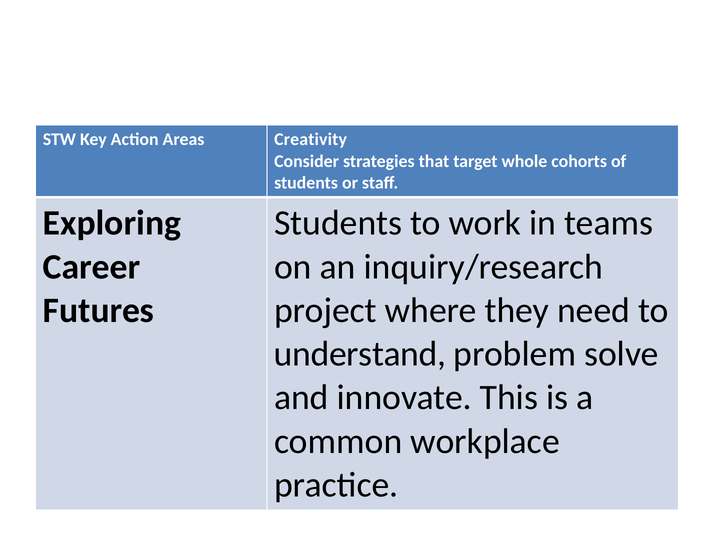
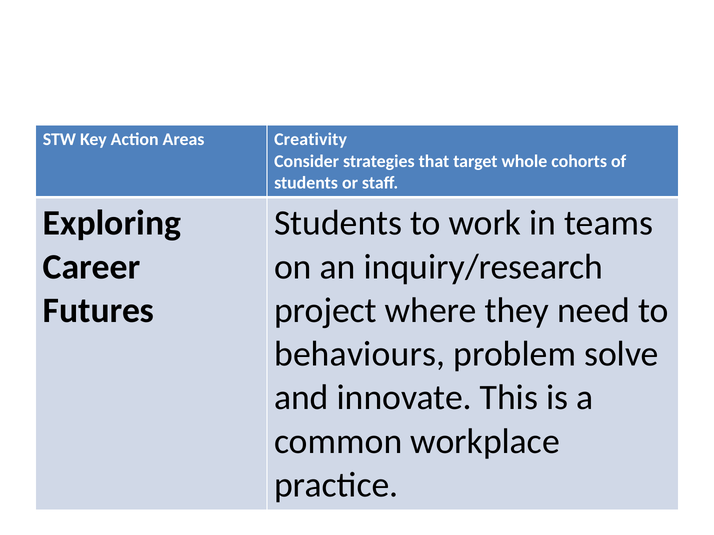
understand: understand -> behaviours
